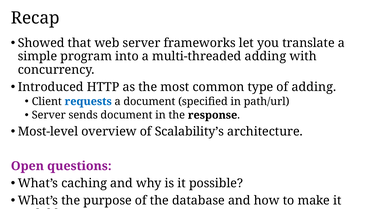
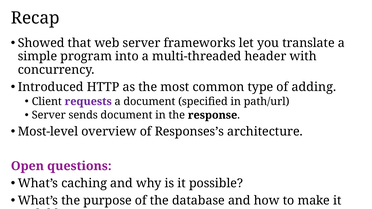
multi-threaded adding: adding -> header
requests colour: blue -> purple
Scalability’s: Scalability’s -> Responses’s
